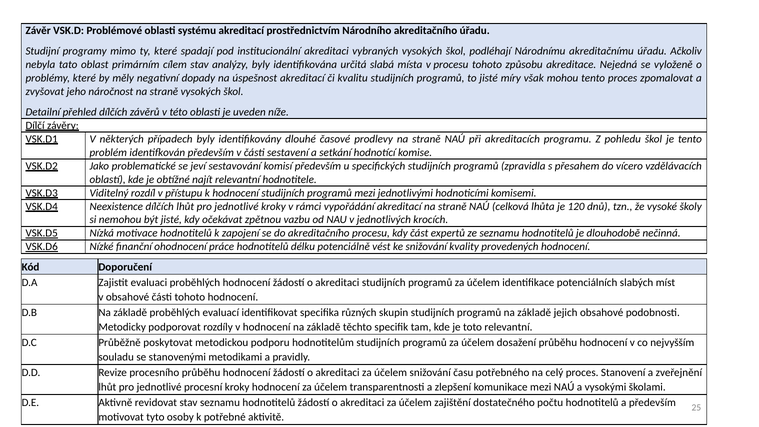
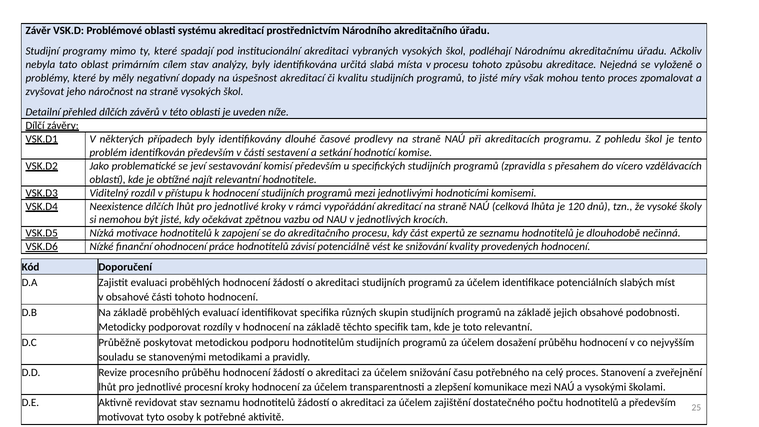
délku: délku -> závisí
